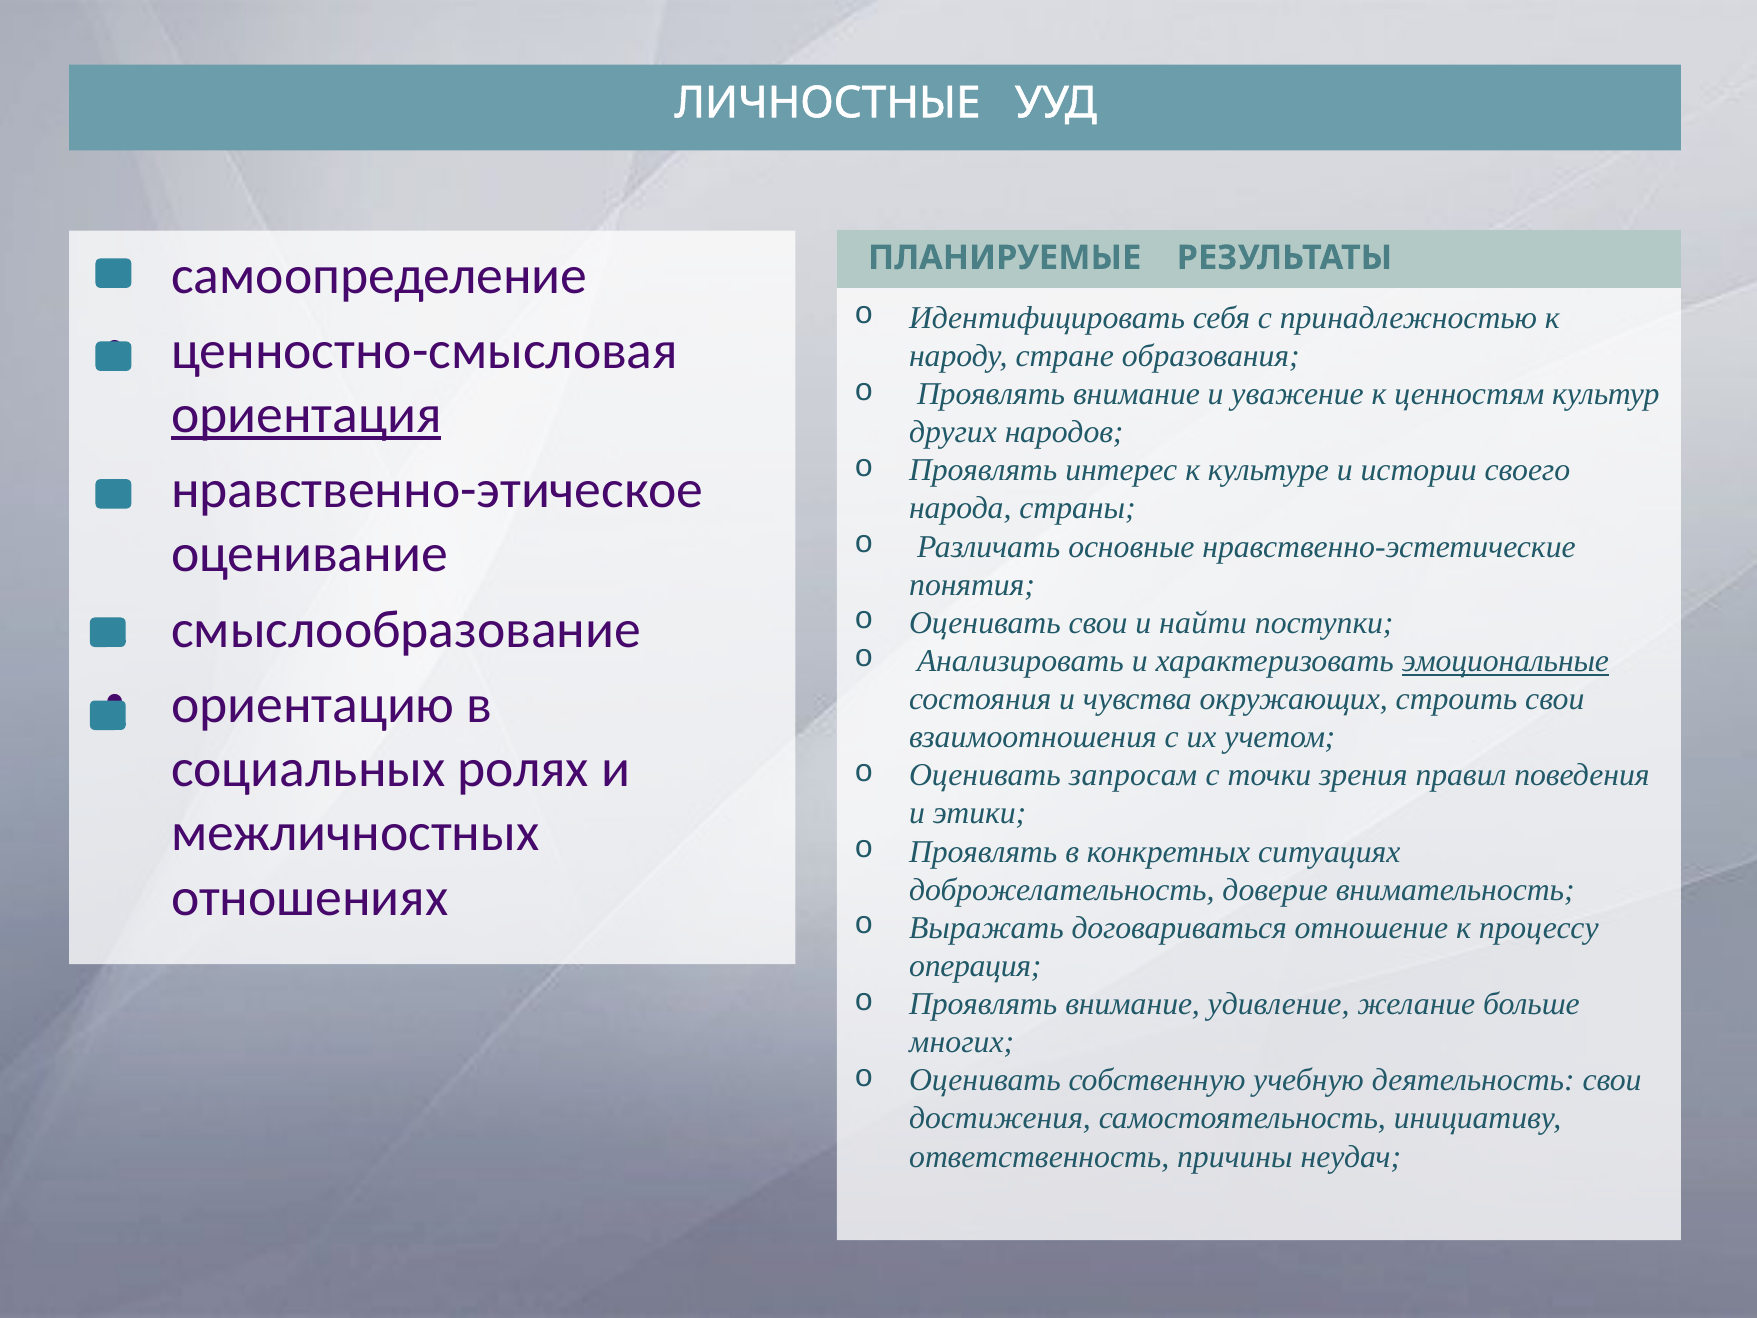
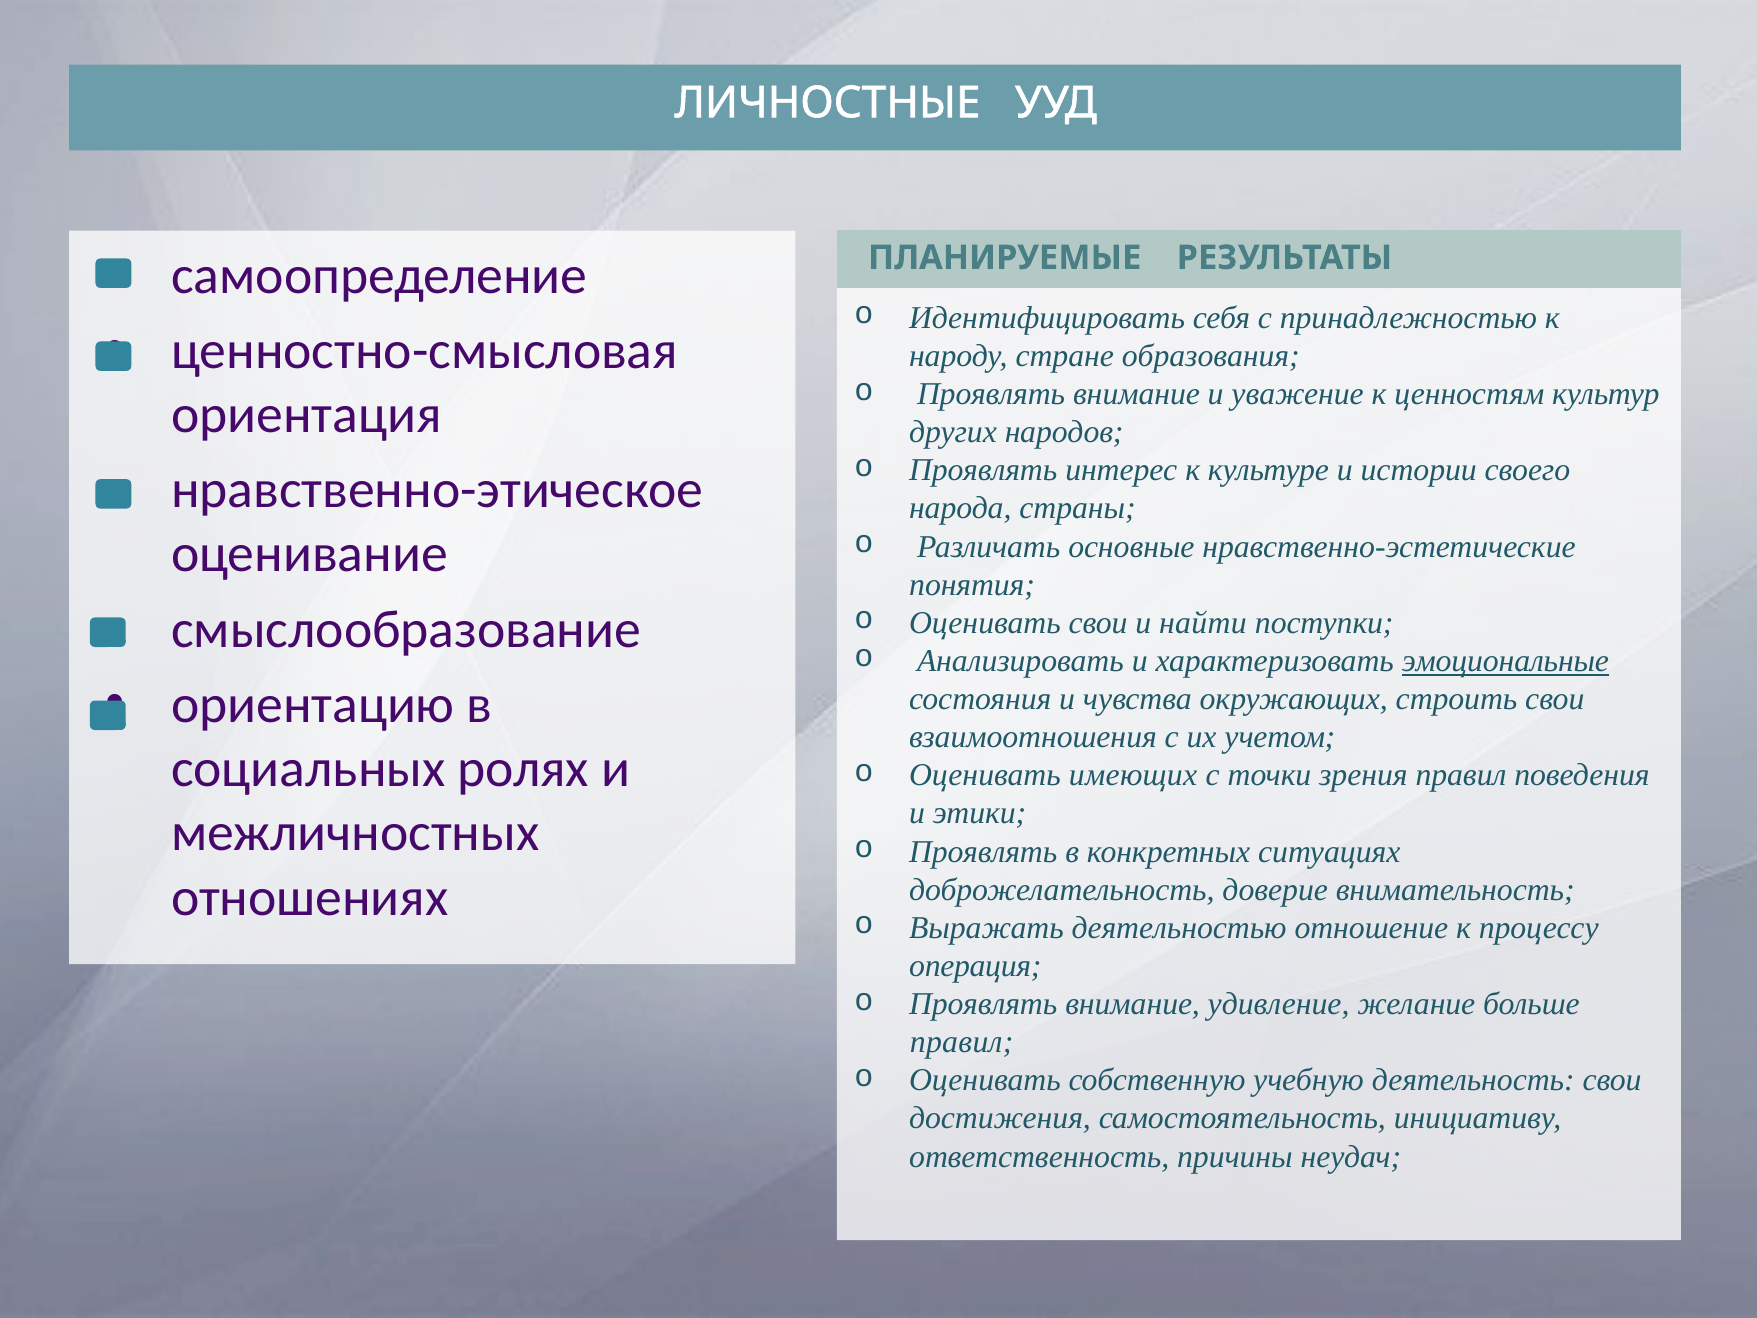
ориентация underline: present -> none
запросам: запросам -> имеющих
договариваться: договариваться -> деятельностью
многих at (962, 1042): многих -> правил
